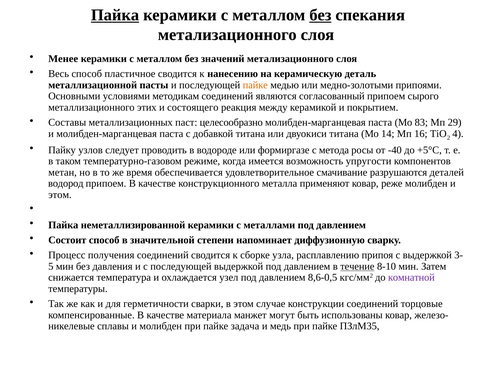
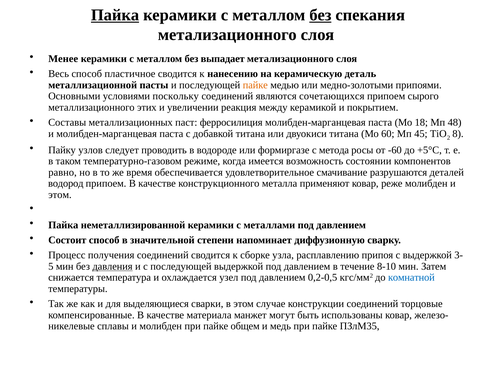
значений: значений -> выпадает
методикам: методикам -> поскольку
согласованный: согласованный -> сочетающихся
состоящего: состоящего -> увеличении
целесообразно: целесообразно -> ферросилиция
83: 83 -> 18
29: 29 -> 48
14: 14 -> 60
16: 16 -> 45
4: 4 -> 8
-40: -40 -> -60
упругости: упругости -> состоянии
метан: метан -> равно
давления underline: none -> present
течение underline: present -> none
8,6-0,5: 8,6-0,5 -> 0,2-0,5
комнатной colour: purple -> blue
герметичности: герметичности -> выделяющиеся
задача: задача -> общем
